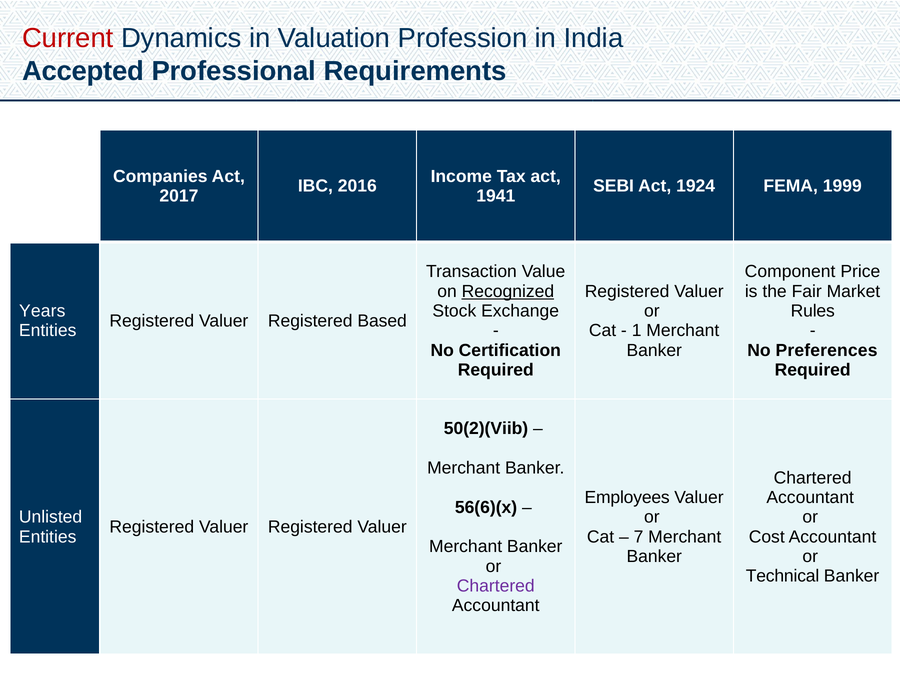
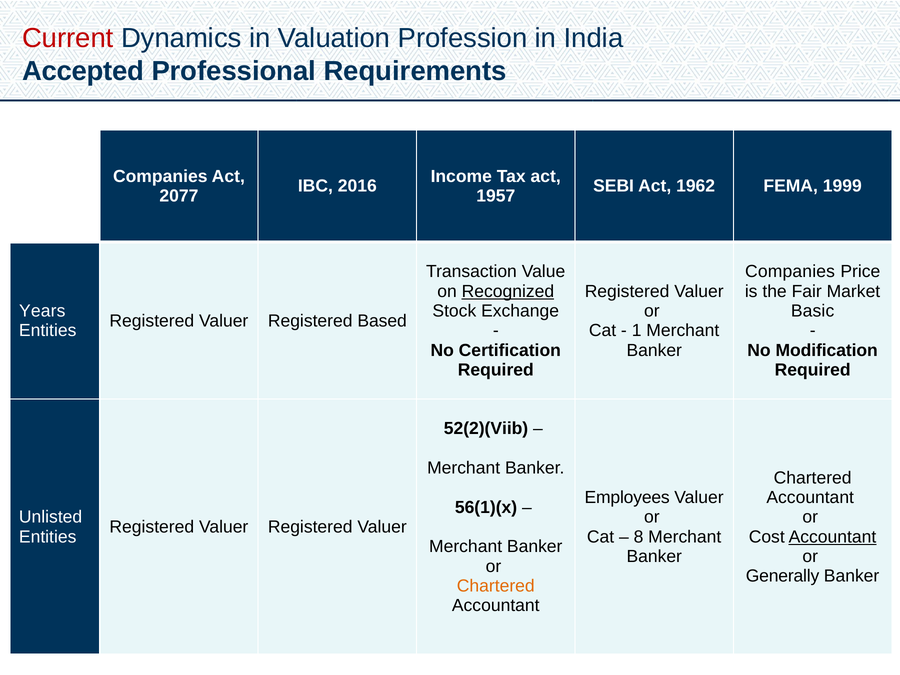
1924: 1924 -> 1962
2017: 2017 -> 2077
1941: 1941 -> 1957
Component at (790, 272): Component -> Companies
Rules: Rules -> Basic
Preferences: Preferences -> Modification
50(2)(Viib: 50(2)(Viib -> 52(2)(Viib
56(6)(x: 56(6)(x -> 56(1)(x
7: 7 -> 8
Accountant at (832, 537) underline: none -> present
Technical: Technical -> Generally
Chartered at (496, 586) colour: purple -> orange
